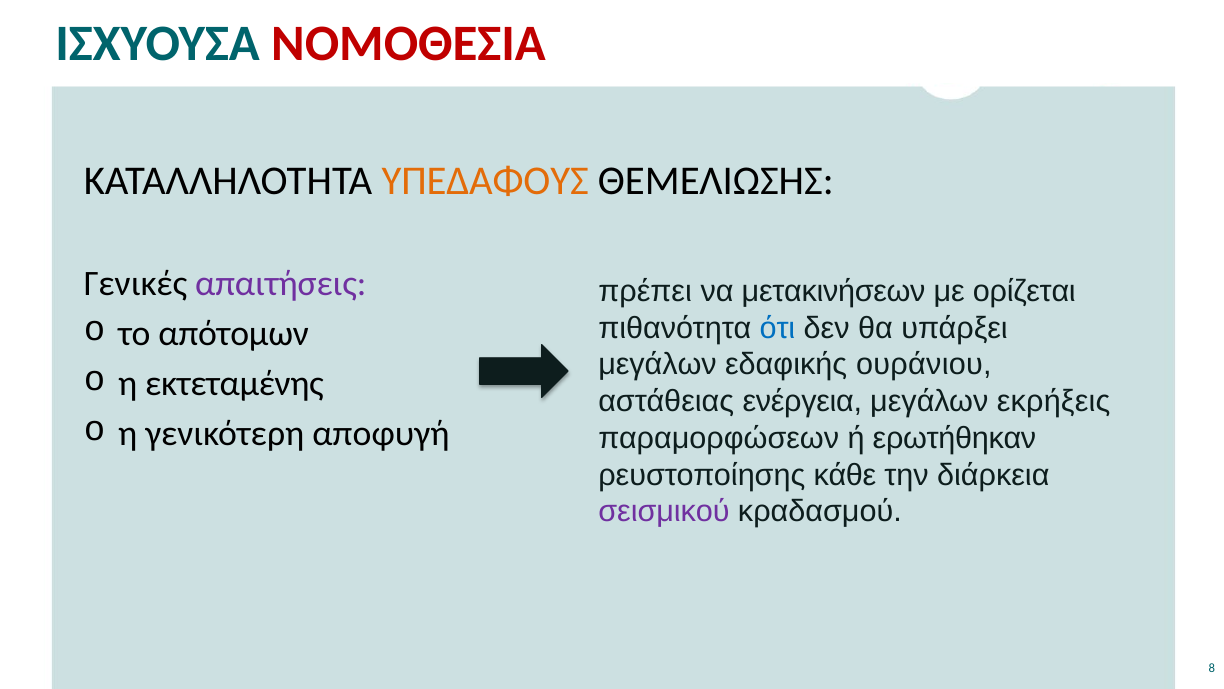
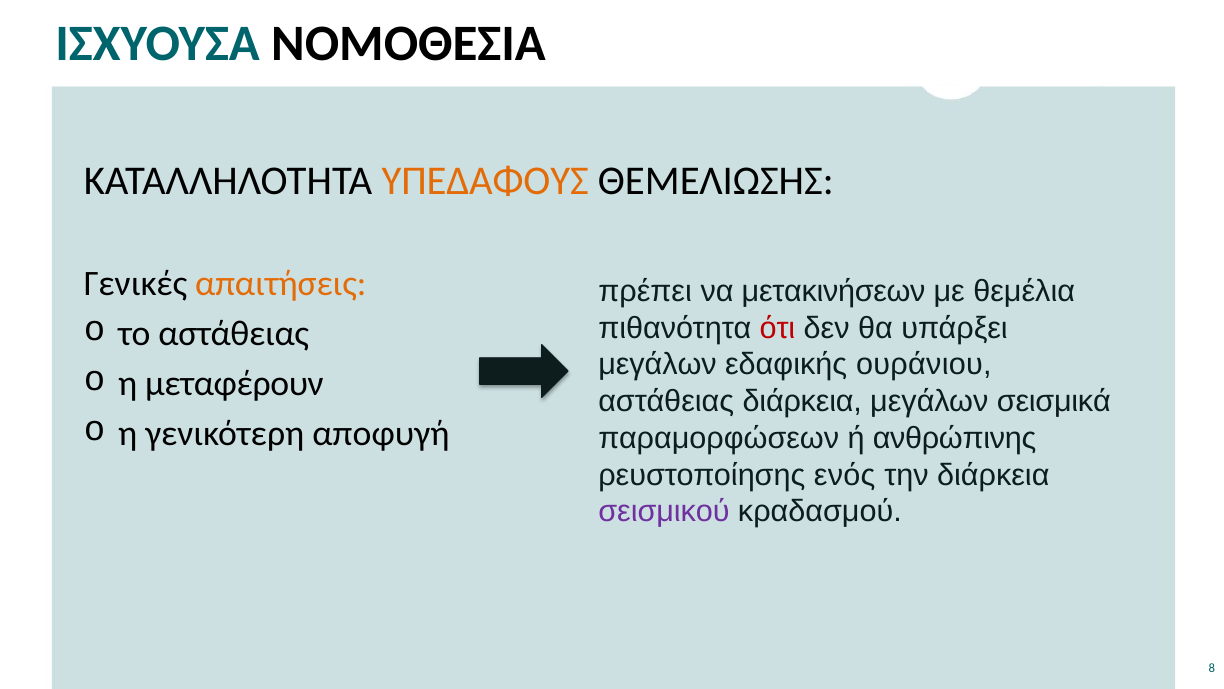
ΝΟΜΟΘΕΣΙΑ colour: red -> black
απαιτήσεις colour: purple -> orange
ορίζεται: ορίζεται -> θεμέλια
ότι colour: blue -> red
το απότομων: απότομων -> αστάθειας
εκτεταμένης: εκτεταμένης -> μεταφέρουν
αστάθειας ενέργεια: ενέργεια -> διάρκεια
εκρήξεις: εκρήξεις -> σεισμικά
ερωτήθηκαν: ερωτήθηκαν -> ανθρώπινης
κάθε: κάθε -> ενός
